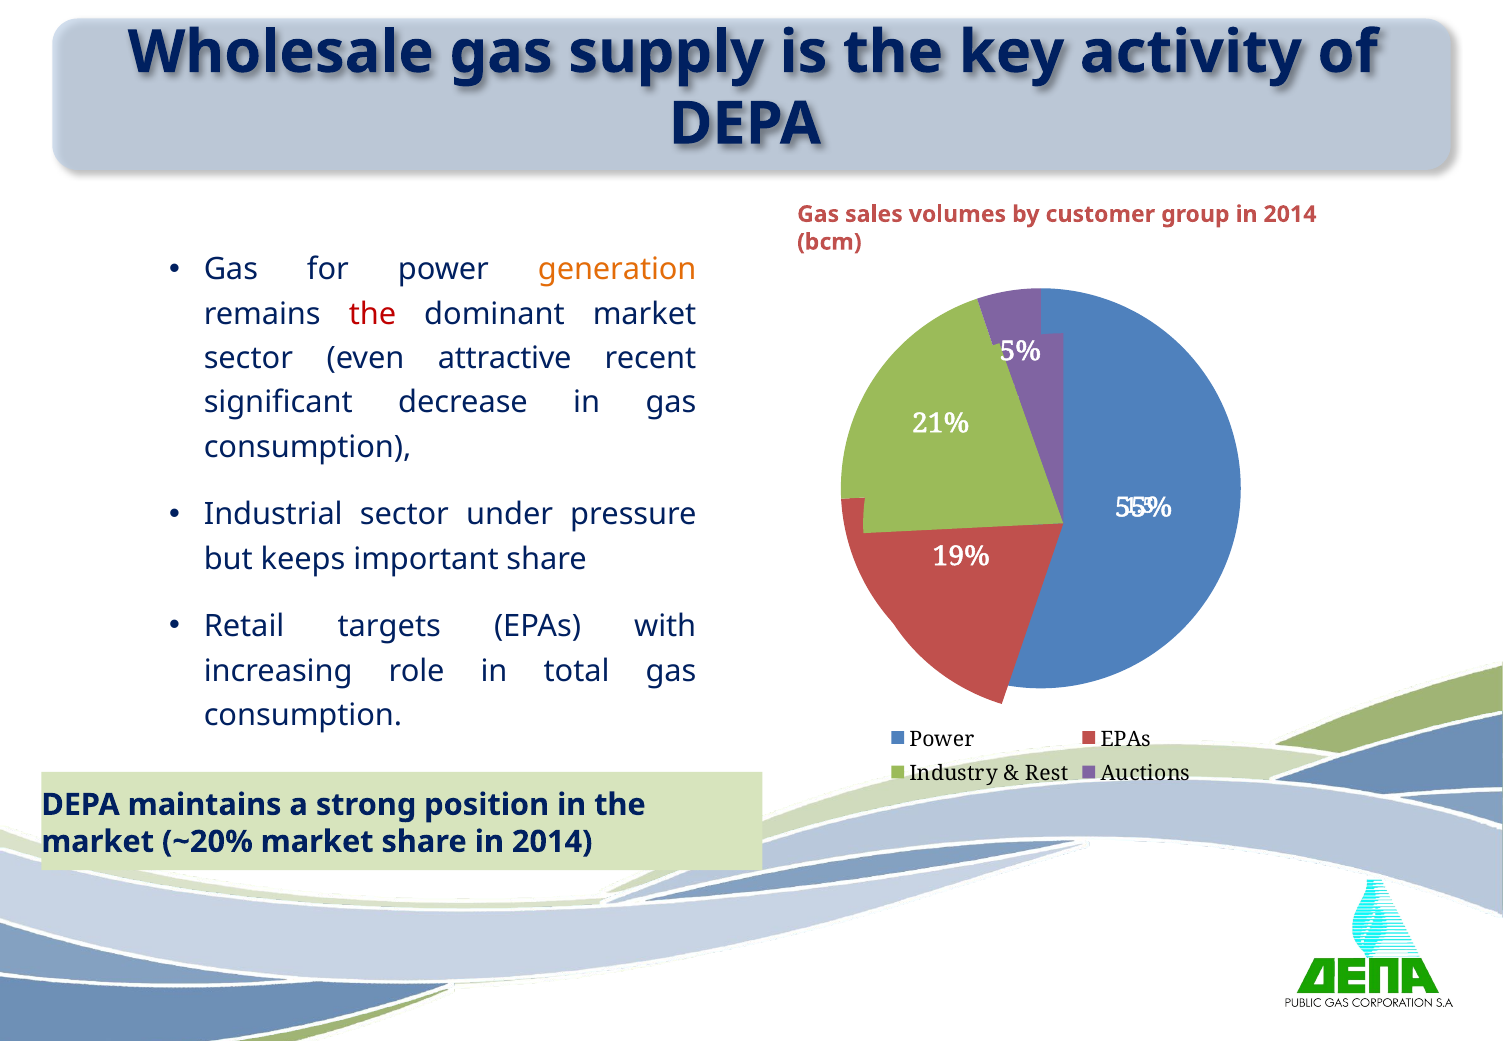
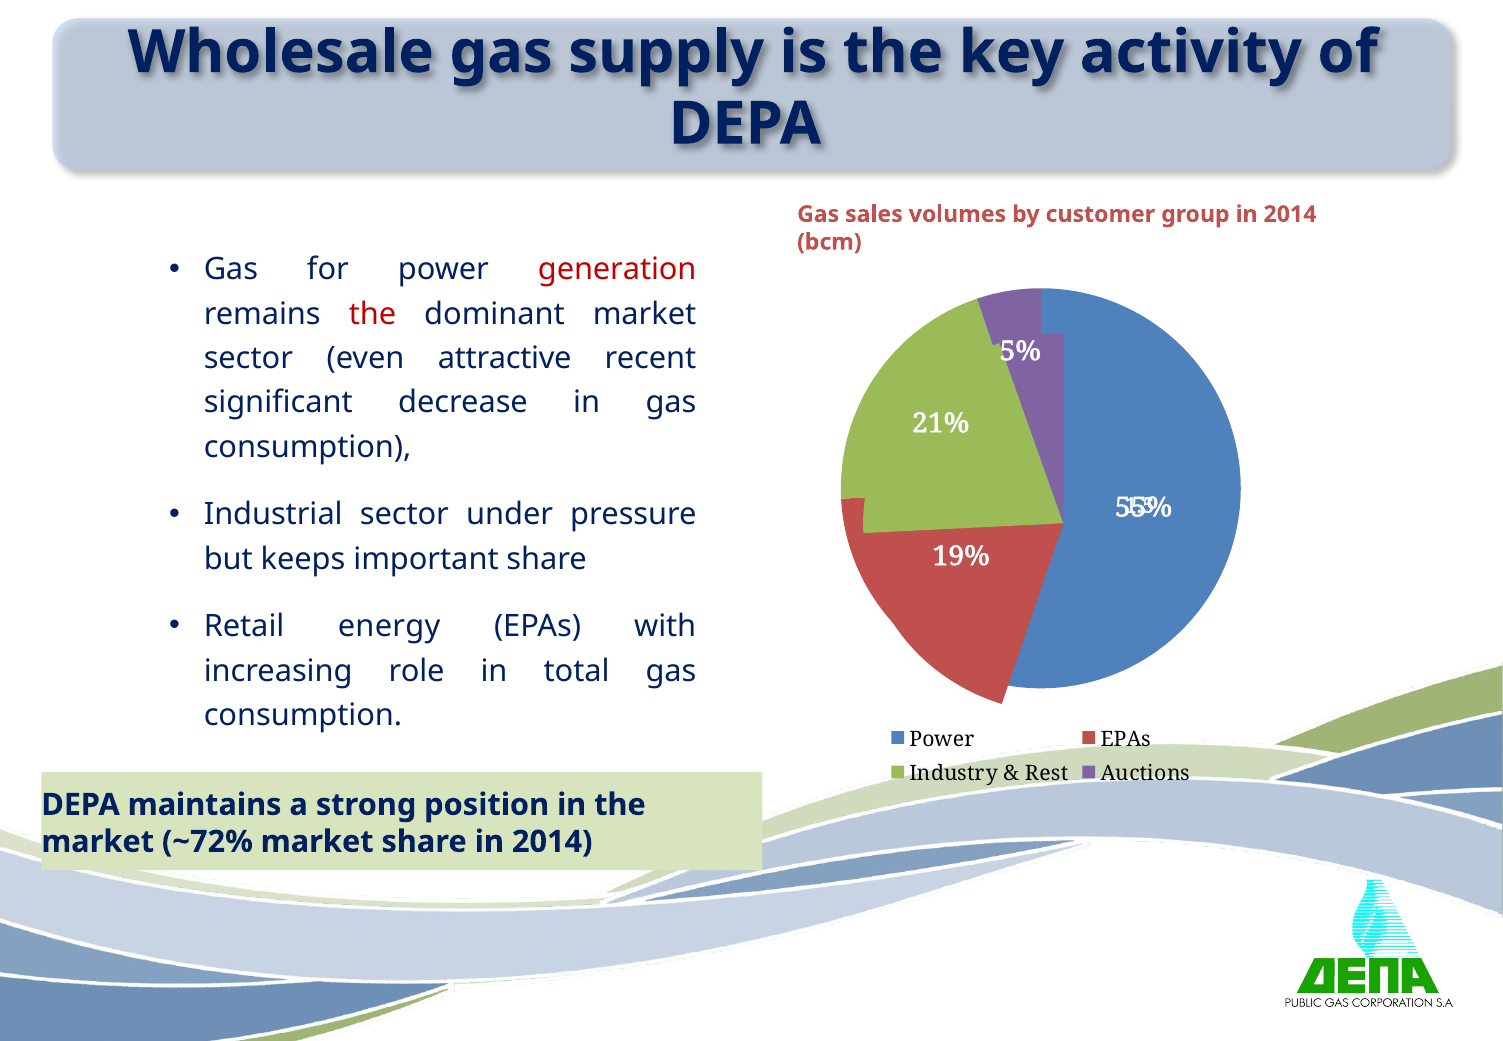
generation colour: orange -> red
targets: targets -> energy
~20%: ~20% -> ~72%
